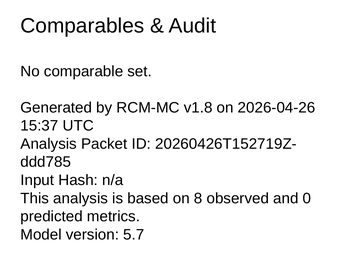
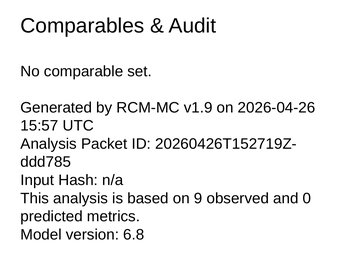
v1.8: v1.8 -> v1.9
15:37: 15:37 -> 15:57
8: 8 -> 9
5.7: 5.7 -> 6.8
